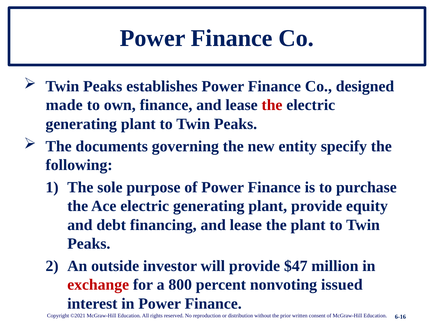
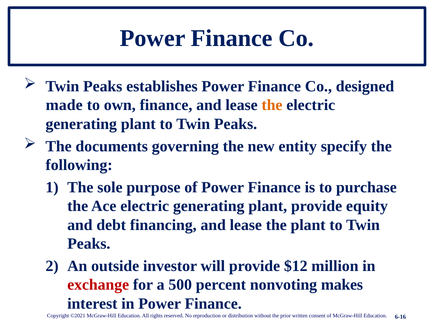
the at (272, 105) colour: red -> orange
$47: $47 -> $12
800: 800 -> 500
issued: issued -> makes
